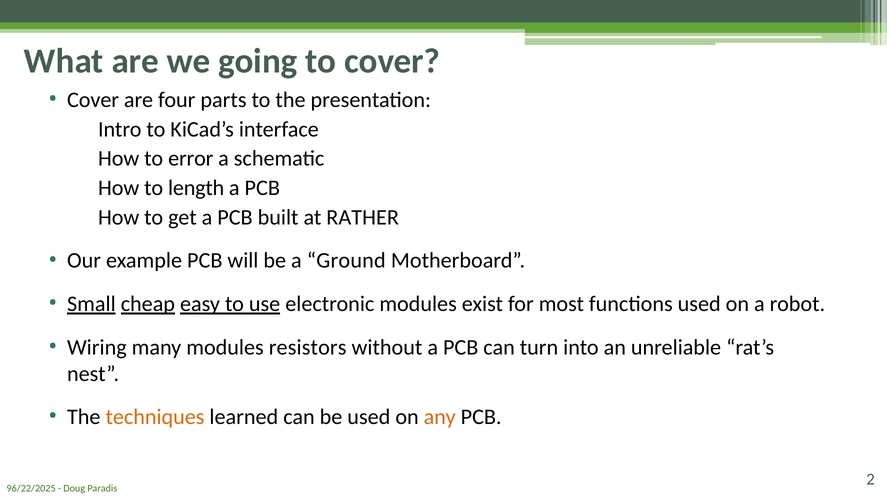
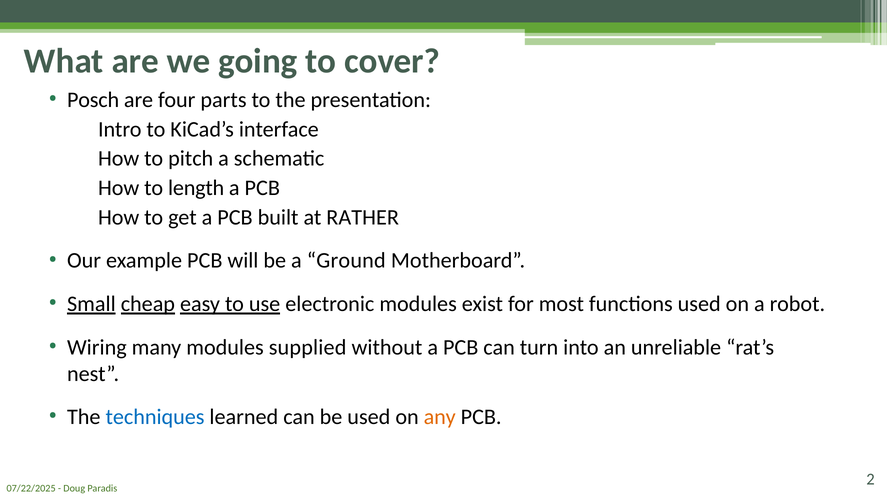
Cover at (93, 100): Cover -> Posch
error: error -> pitch
resistors: resistors -> supplied
techniques colour: orange -> blue
96/22/2025: 96/22/2025 -> 07/22/2025
